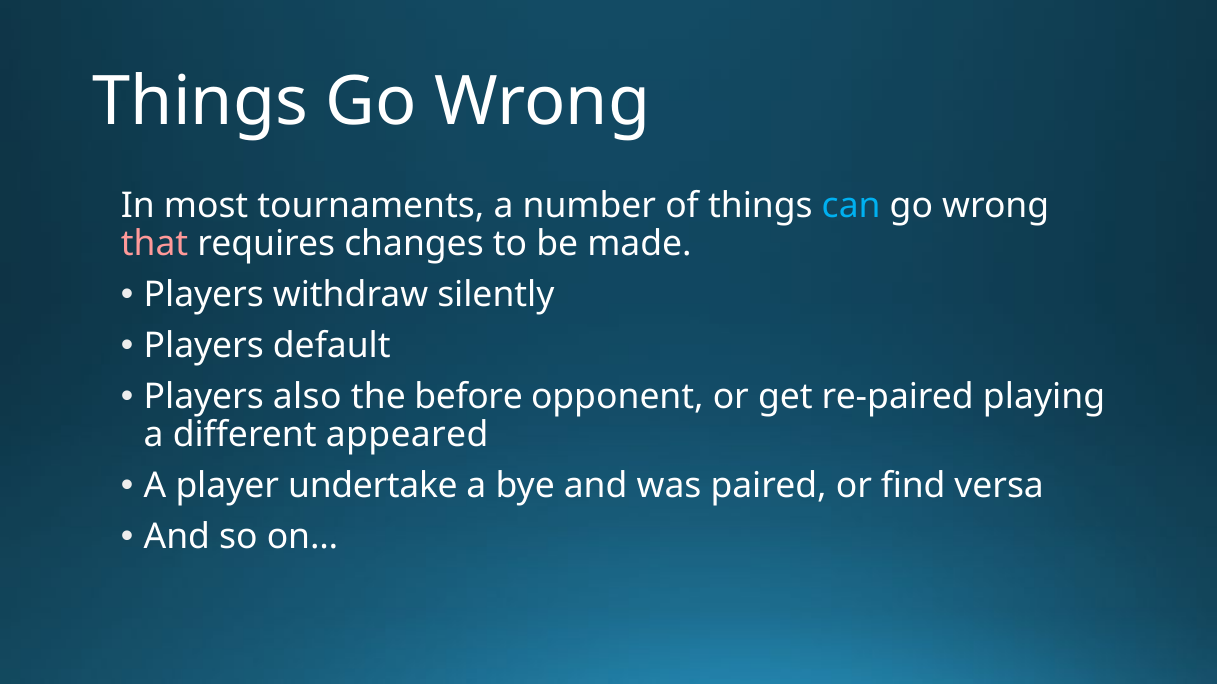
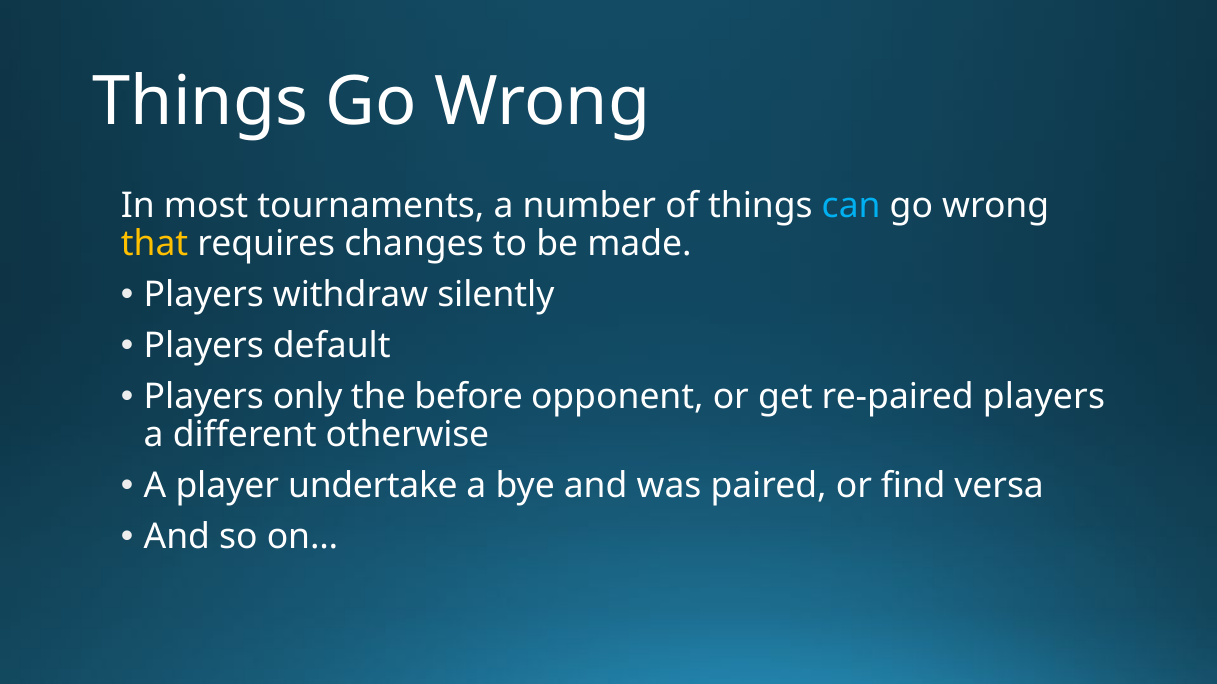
that colour: pink -> yellow
also: also -> only
re-paired playing: playing -> players
appeared: appeared -> otherwise
